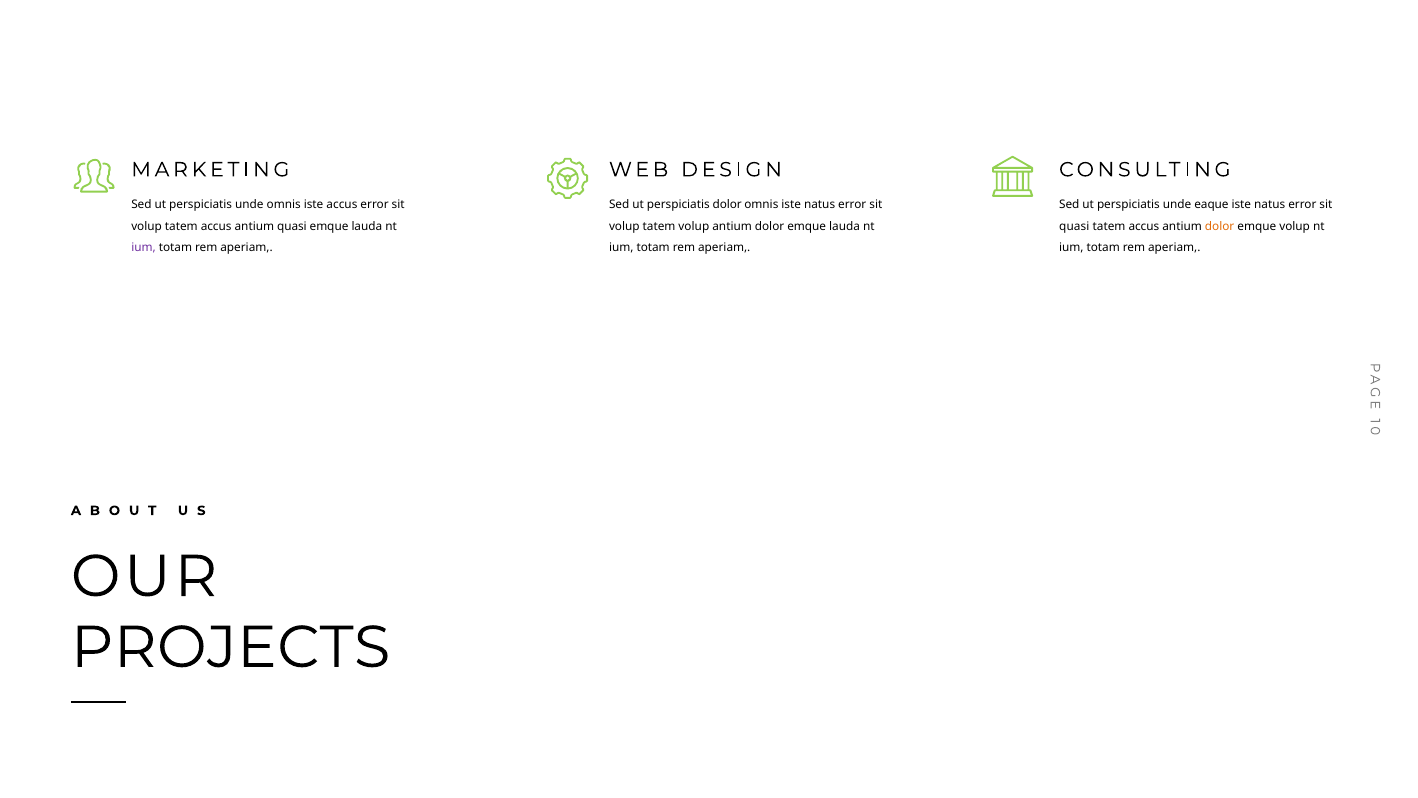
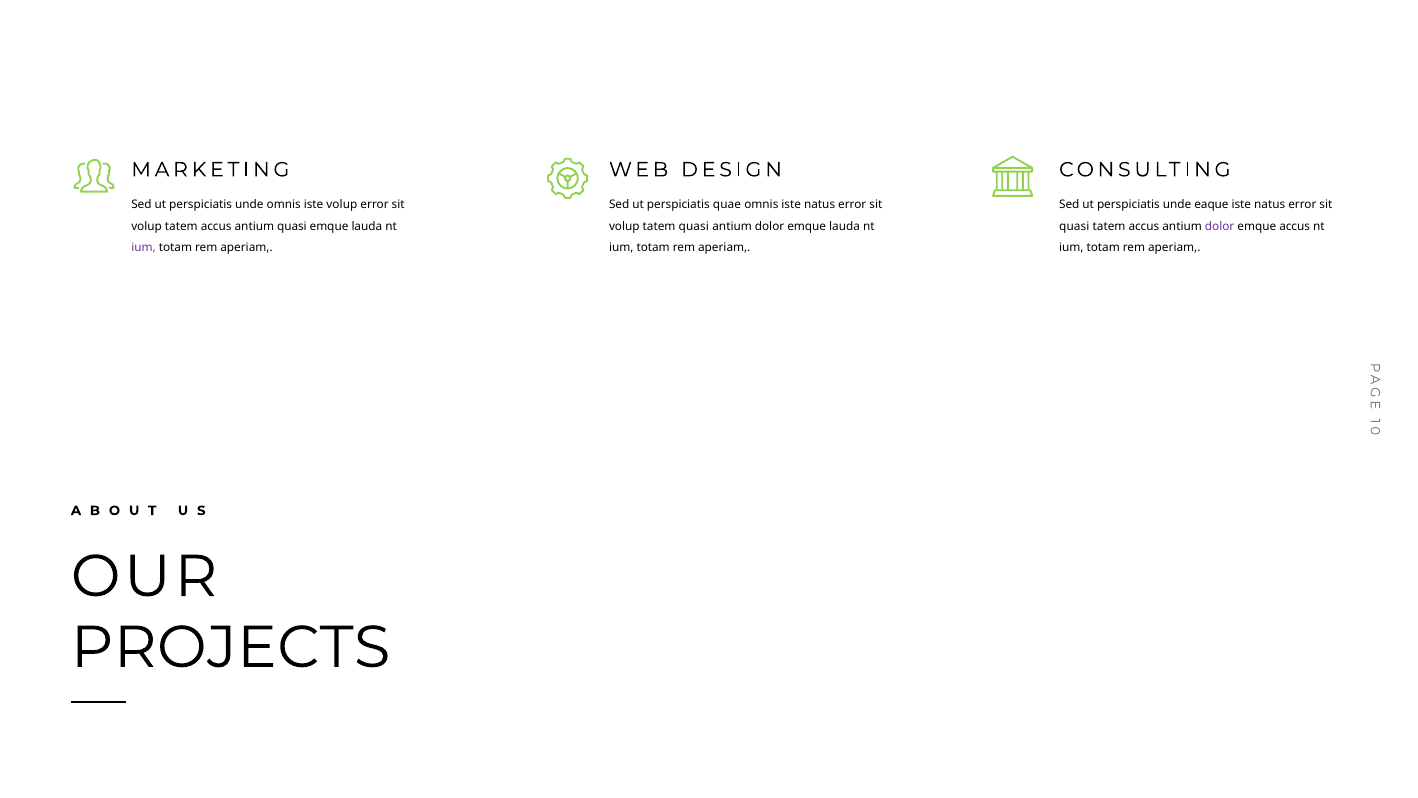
iste accus: accus -> volup
perspiciatis dolor: dolor -> quae
tatem volup: volup -> quasi
dolor at (1220, 226) colour: orange -> purple
emque volup: volup -> accus
